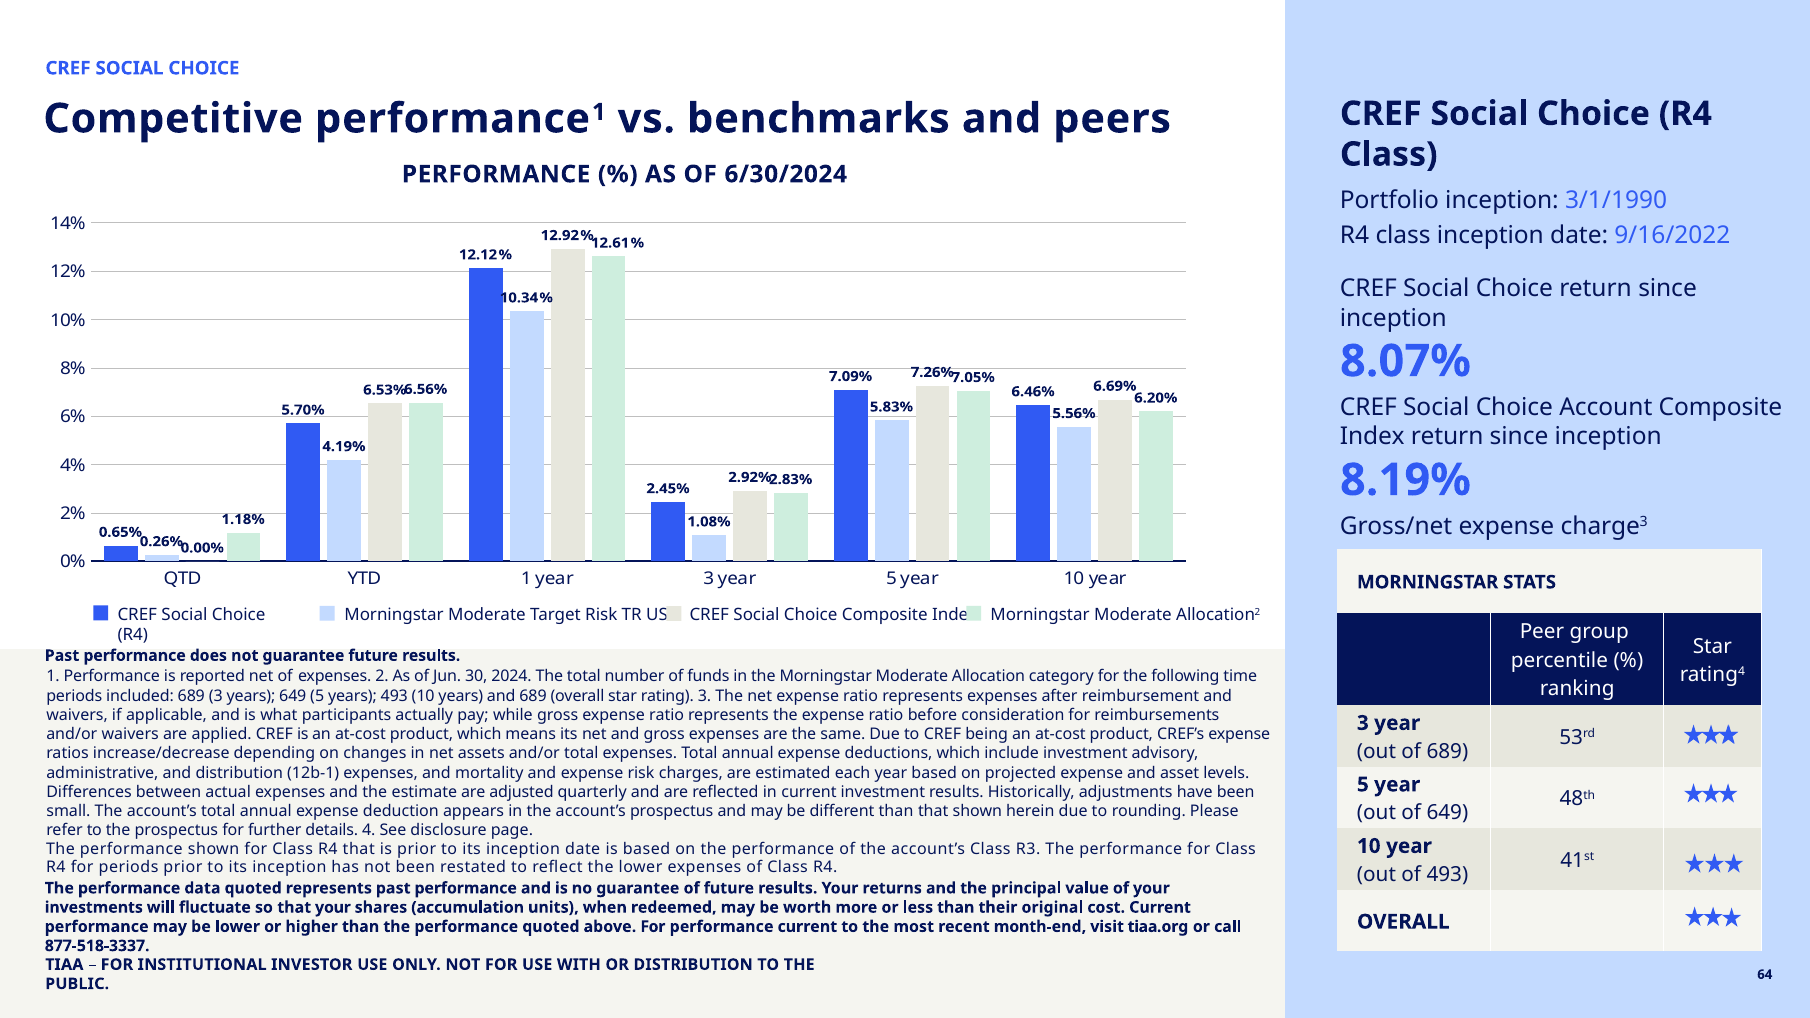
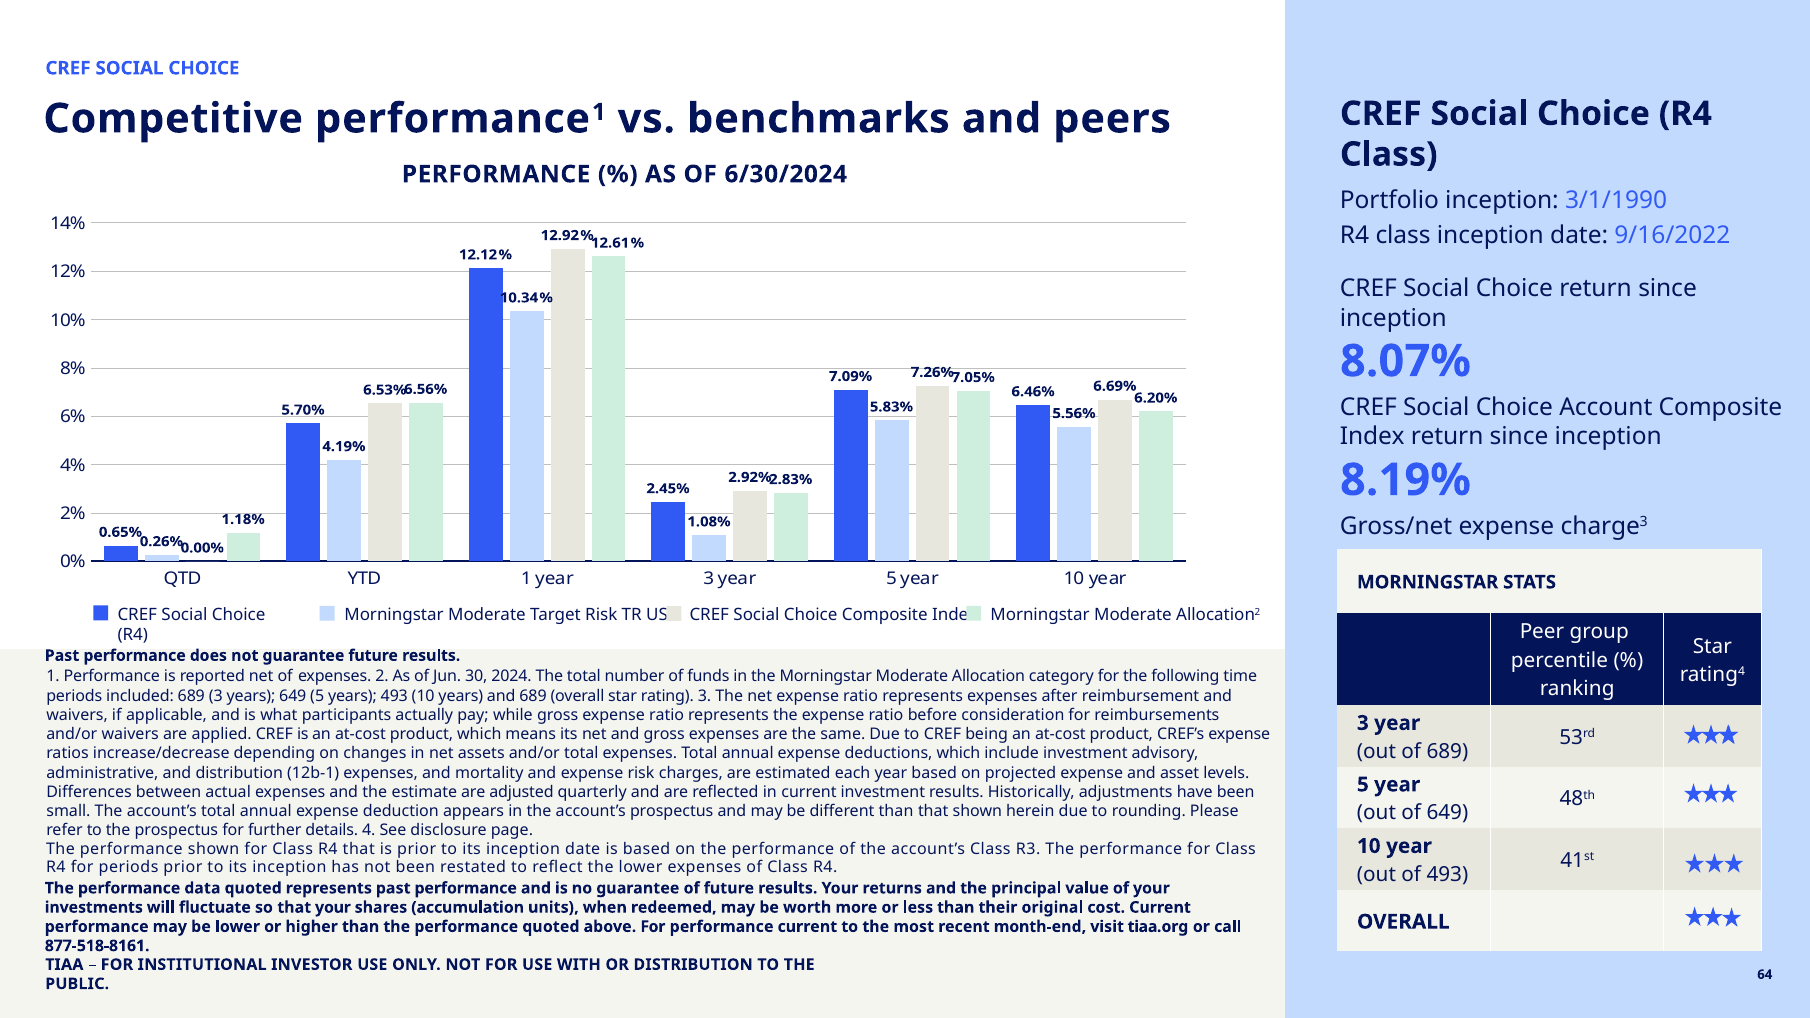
877-518-3337: 877-518-3337 -> 877-518-8161
